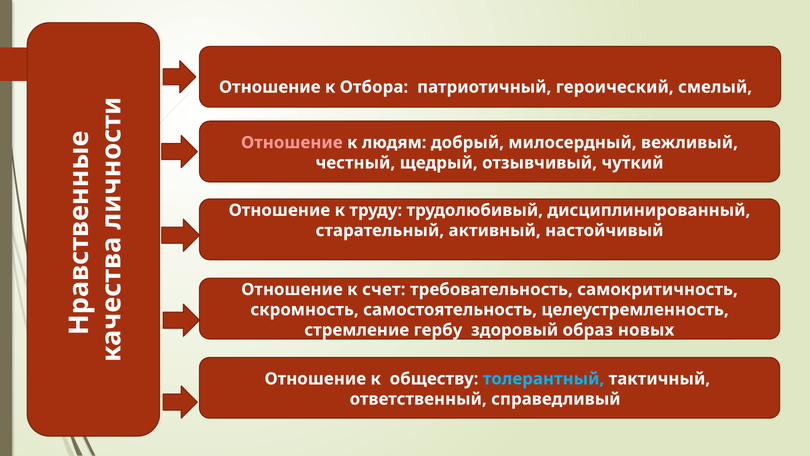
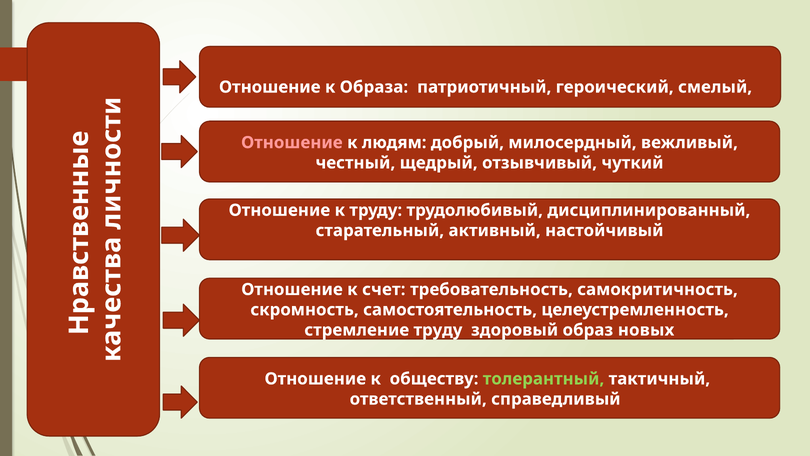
Отбора: Отбора -> Образа
стремление гербу: гербу -> труду
толерантный colour: light blue -> light green
